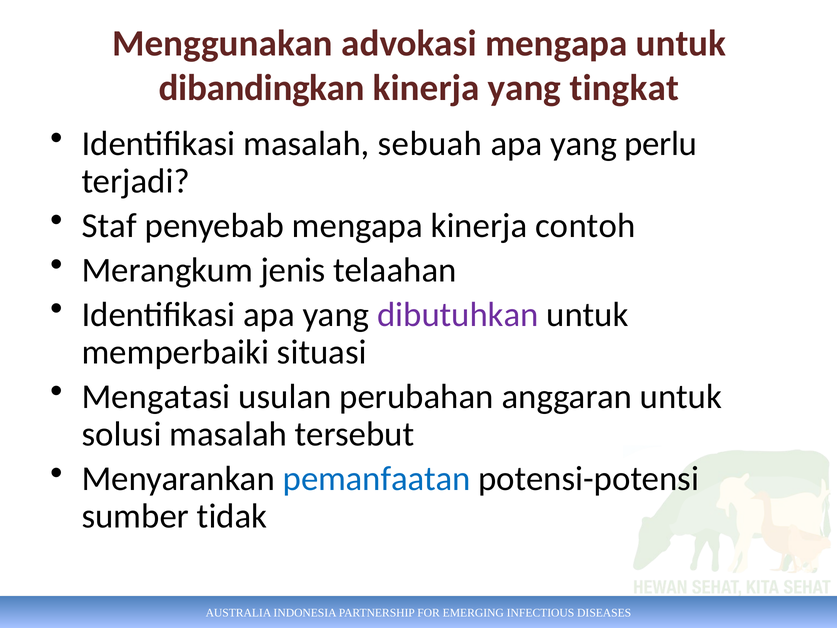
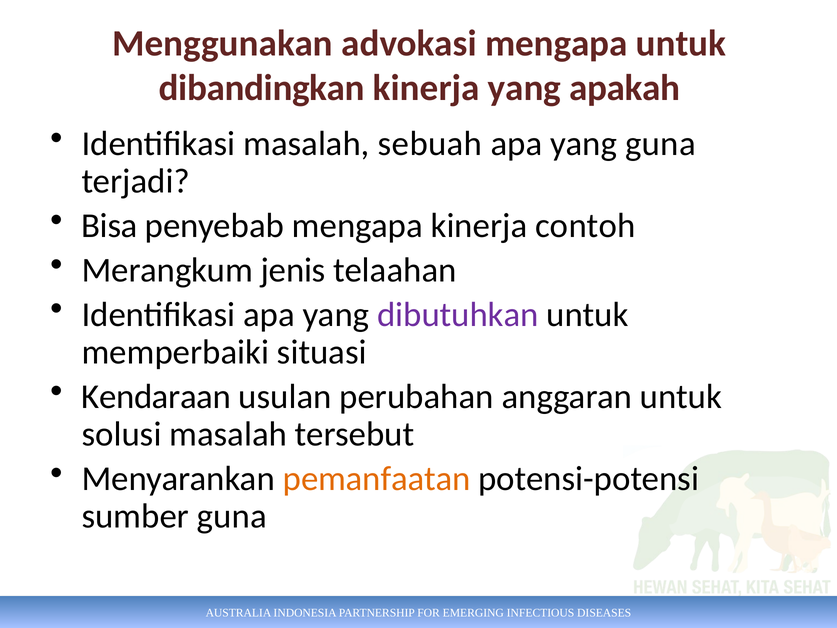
tingkat: tingkat -> apakah
yang perlu: perlu -> guna
Staf: Staf -> Bisa
Mengatasi: Mengatasi -> Kendaraan
pemanfaatan colour: blue -> orange
sumber tidak: tidak -> guna
